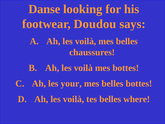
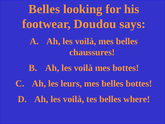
Danse at (44, 9): Danse -> Belles
your: your -> leurs
